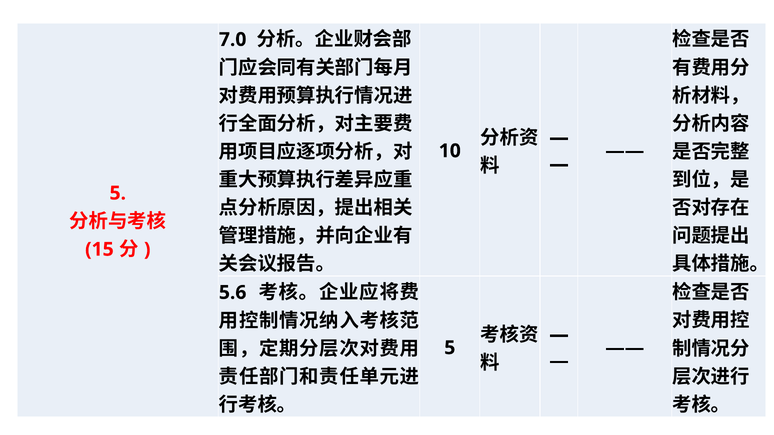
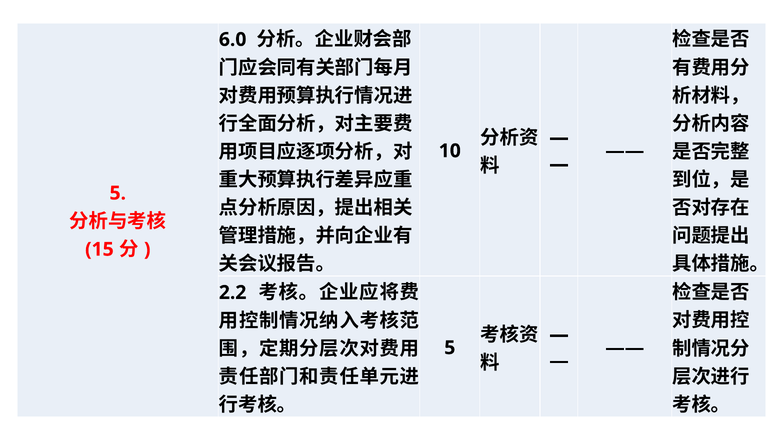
7.0: 7.0 -> 6.0
5.6: 5.6 -> 2.2
